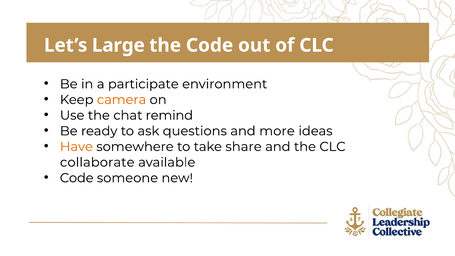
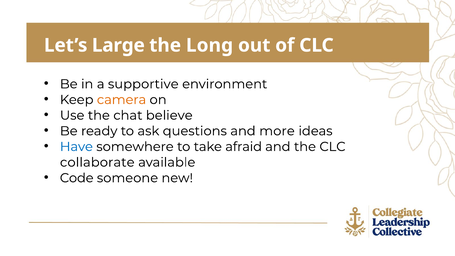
the Code: Code -> Long
participate: participate -> supportive
remind: remind -> believe
Have colour: orange -> blue
share: share -> afraid
